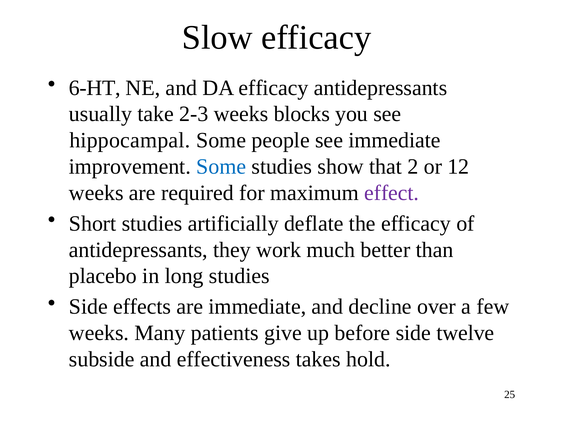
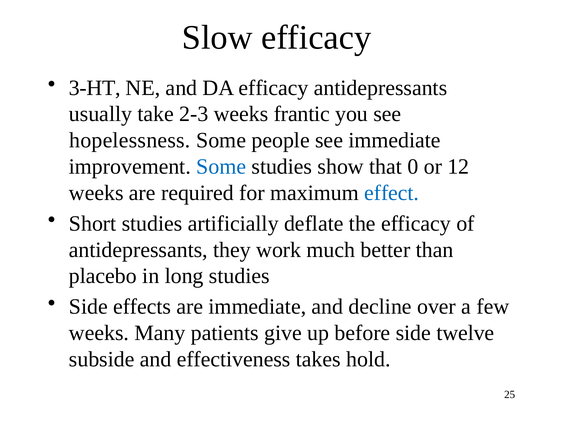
6-HT: 6-HT -> 3-HT
blocks: blocks -> frantic
hippocampal: hippocampal -> hopelessness
2: 2 -> 0
effect colour: purple -> blue
